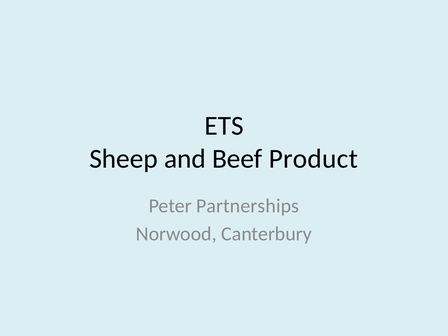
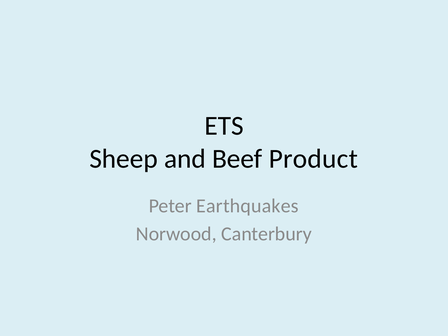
Partnerships: Partnerships -> Earthquakes
